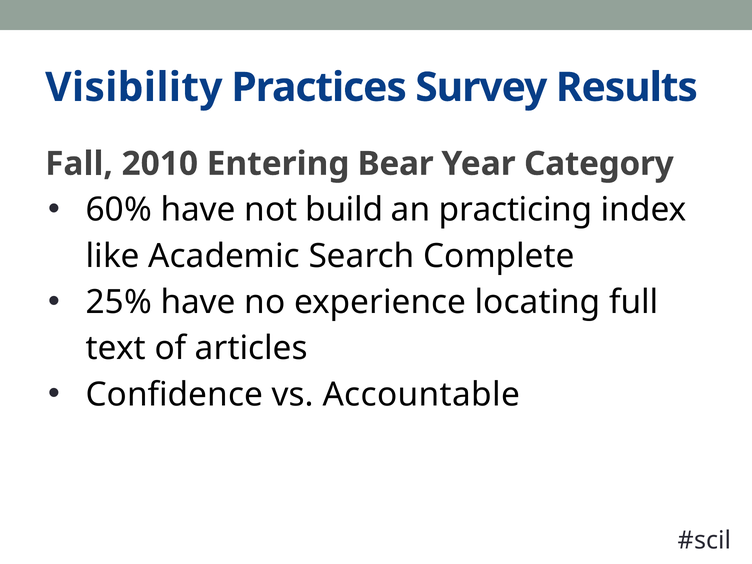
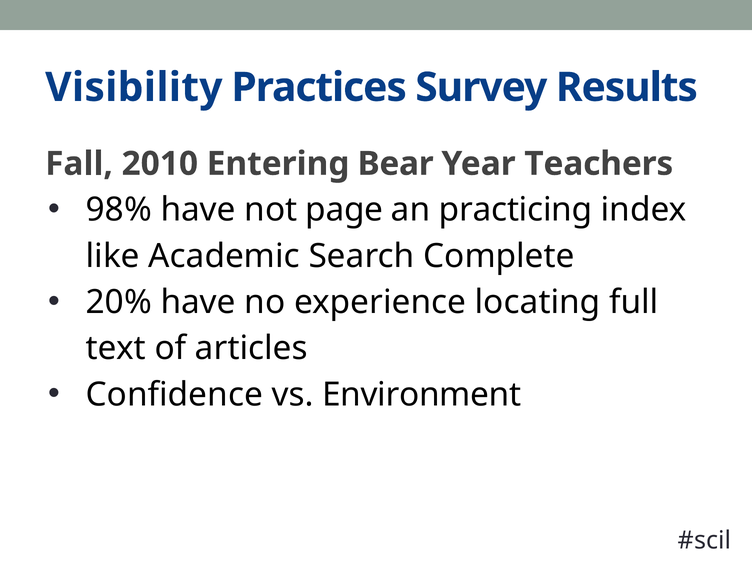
Category: Category -> Teachers
60%: 60% -> 98%
build: build -> page
25%: 25% -> 20%
Accountable: Accountable -> Environment
